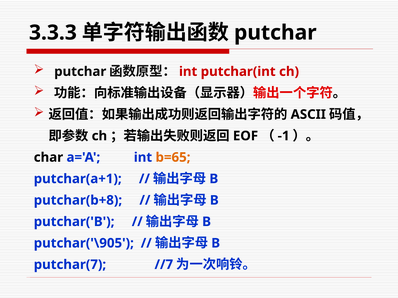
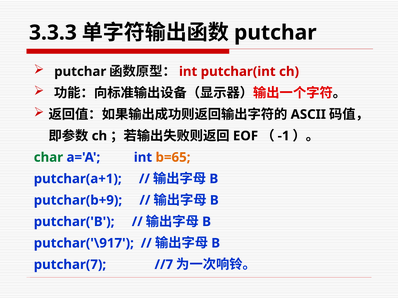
char colour: black -> green
putchar(b+8: putchar(b+8 -> putchar(b+9
putchar('\905: putchar('\905 -> putchar('\917
